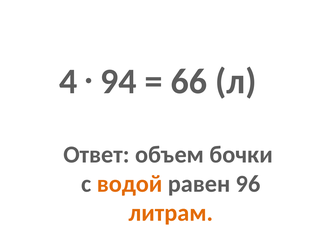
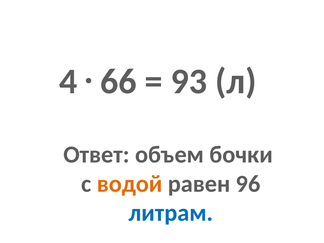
94: 94 -> 66
66: 66 -> 93
литрам colour: orange -> blue
